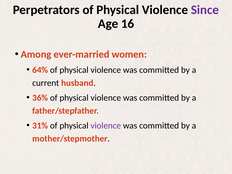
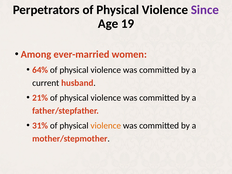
16: 16 -> 19
36%: 36% -> 21%
violence at (106, 126) colour: purple -> orange
